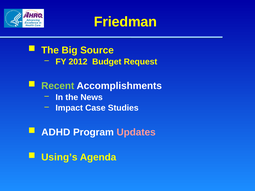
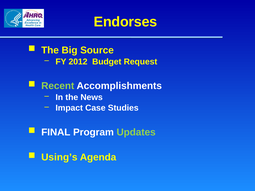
Friedman: Friedman -> Endorses
ADHD: ADHD -> FINAL
Updates colour: pink -> light green
